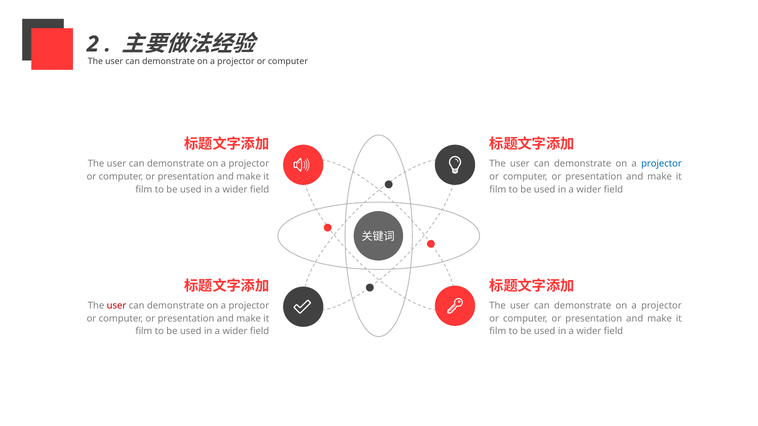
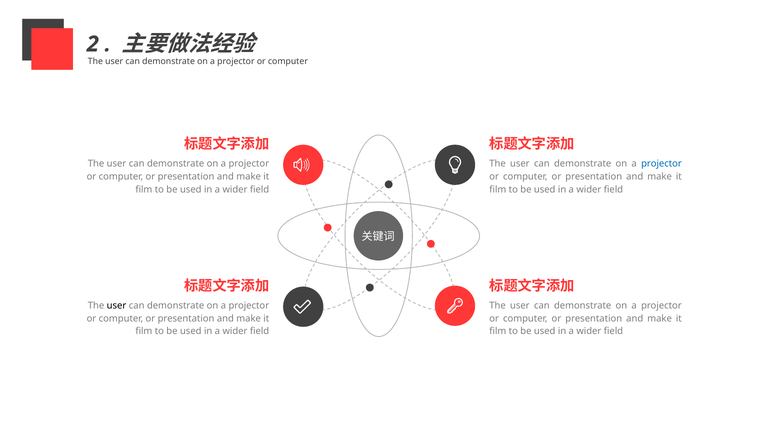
user at (117, 306) colour: red -> black
